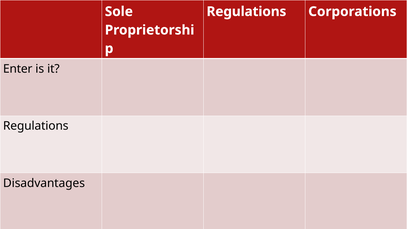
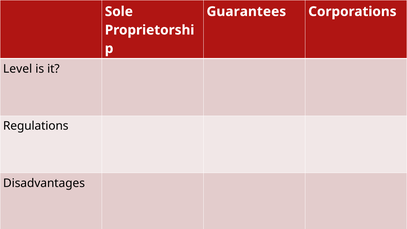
Regulations at (246, 12): Regulations -> Guarantees
Enter: Enter -> Level
